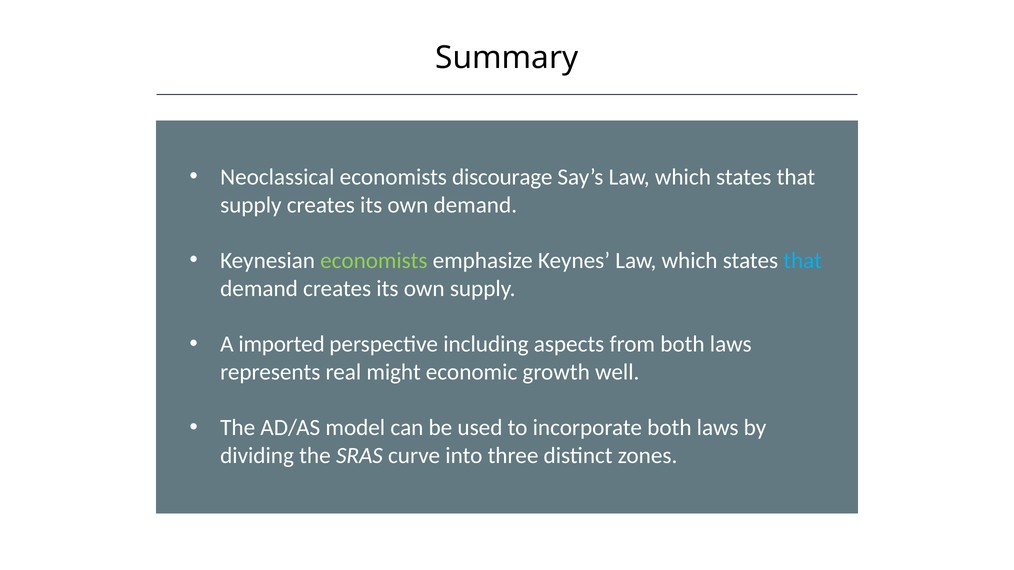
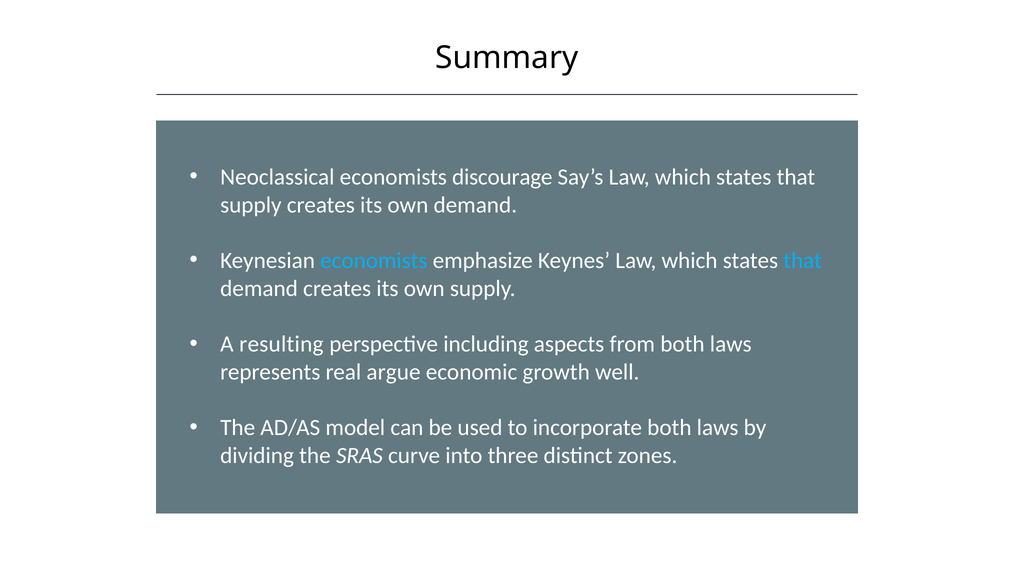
economists at (374, 261) colour: light green -> light blue
imported: imported -> resulting
might: might -> argue
